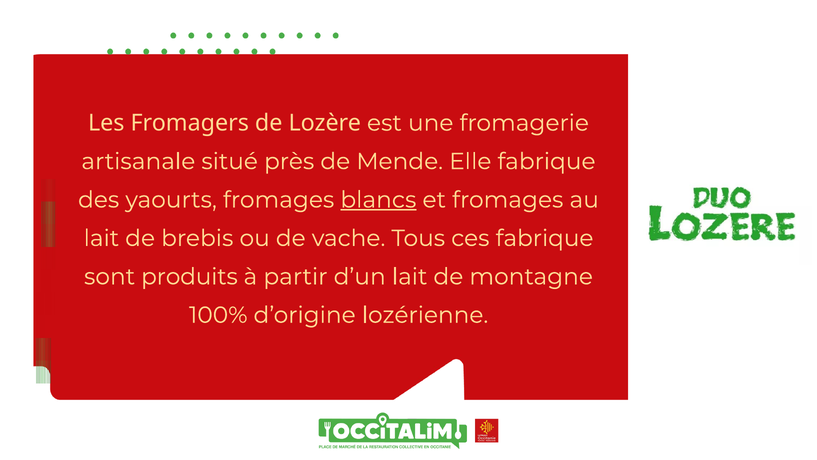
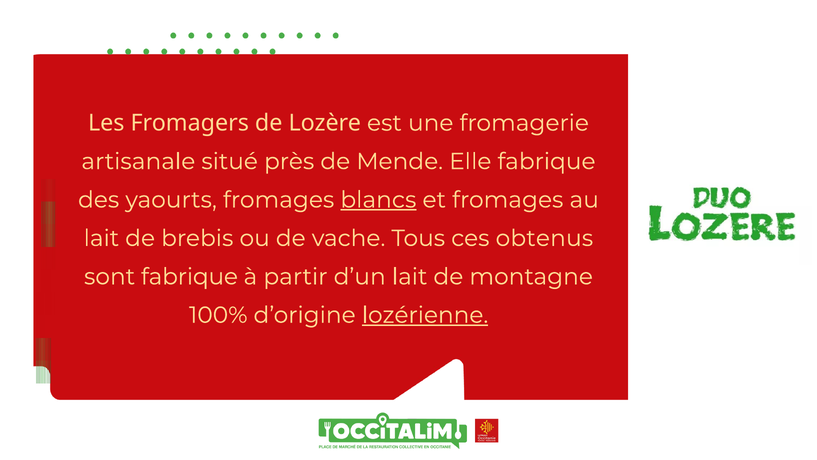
ces fabrique: fabrique -> obtenus
sont produits: produits -> fabrique
lozérienne underline: none -> present
